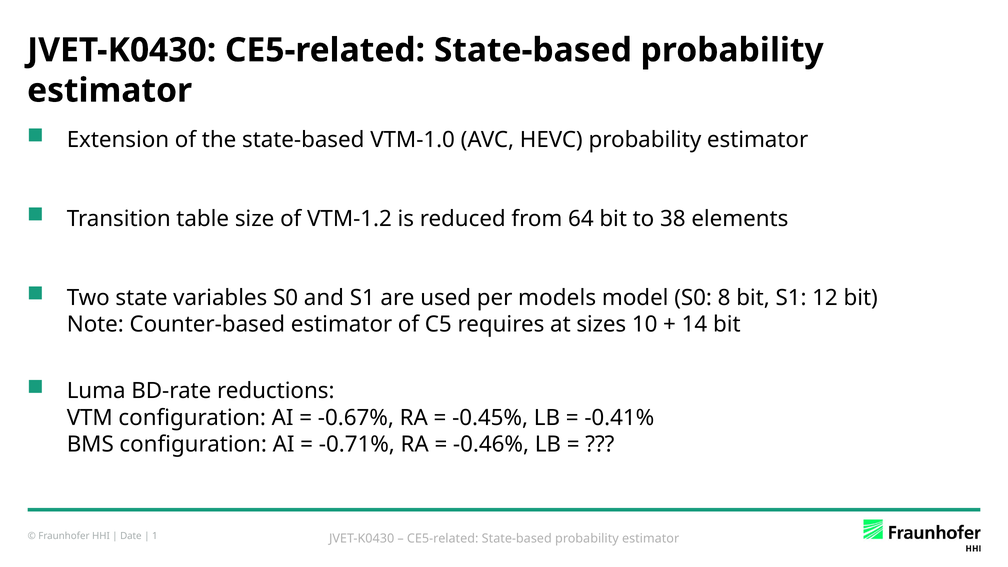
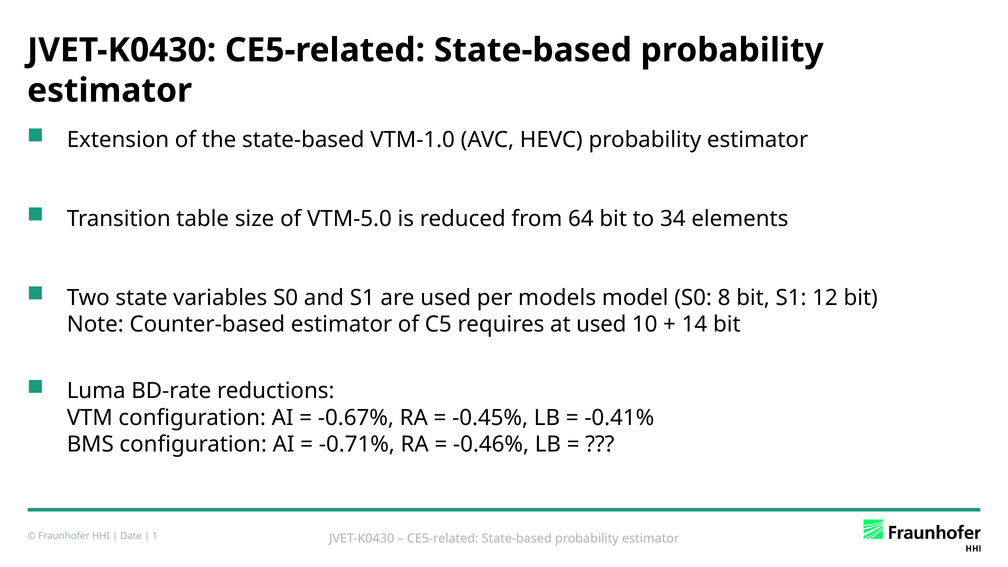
VTM-1.2: VTM-1.2 -> VTM-5.0
38: 38 -> 34
at sizes: sizes -> used
